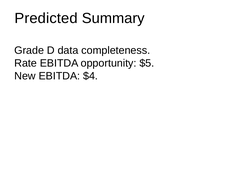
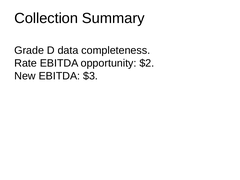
Predicted: Predicted -> Collection
$5: $5 -> $2
$4: $4 -> $3
